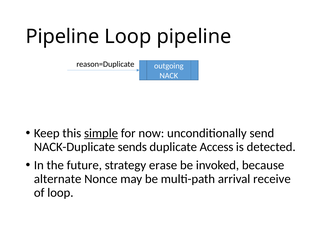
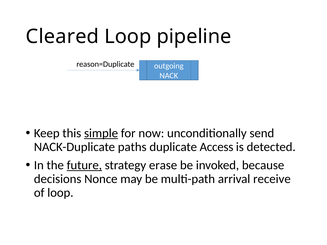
Pipeline at (63, 37): Pipeline -> Cleared
sends: sends -> paths
future underline: none -> present
alternate: alternate -> decisions
